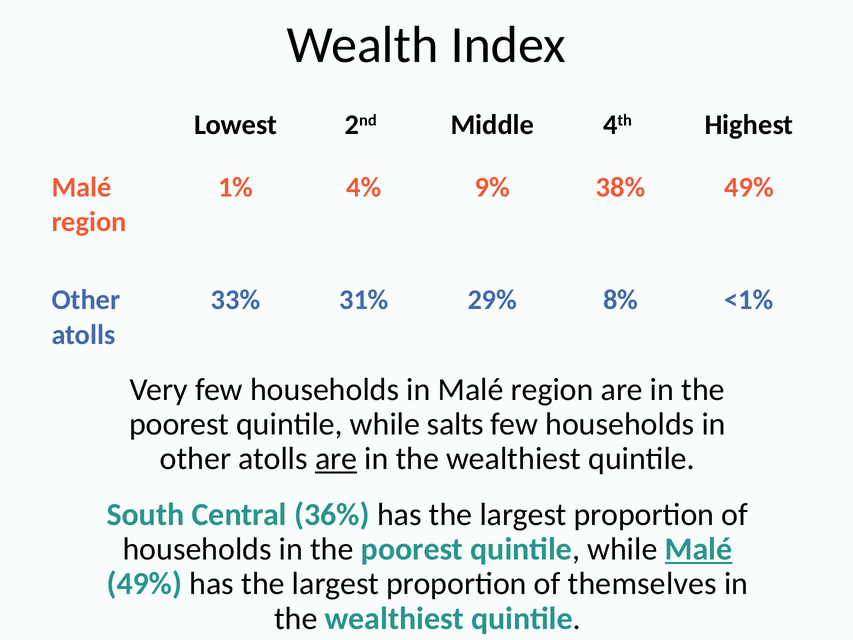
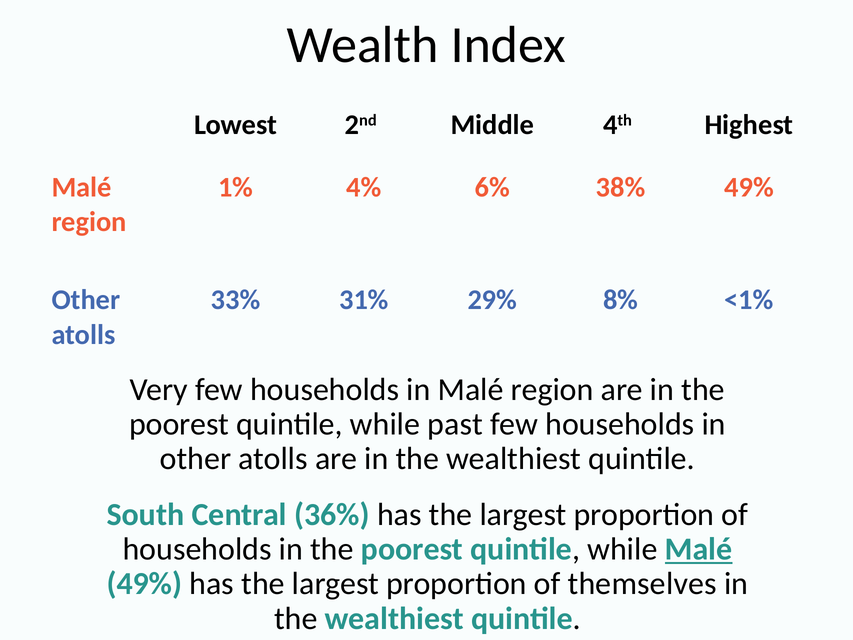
9%: 9% -> 6%
salts: salts -> past
are at (336, 459) underline: present -> none
